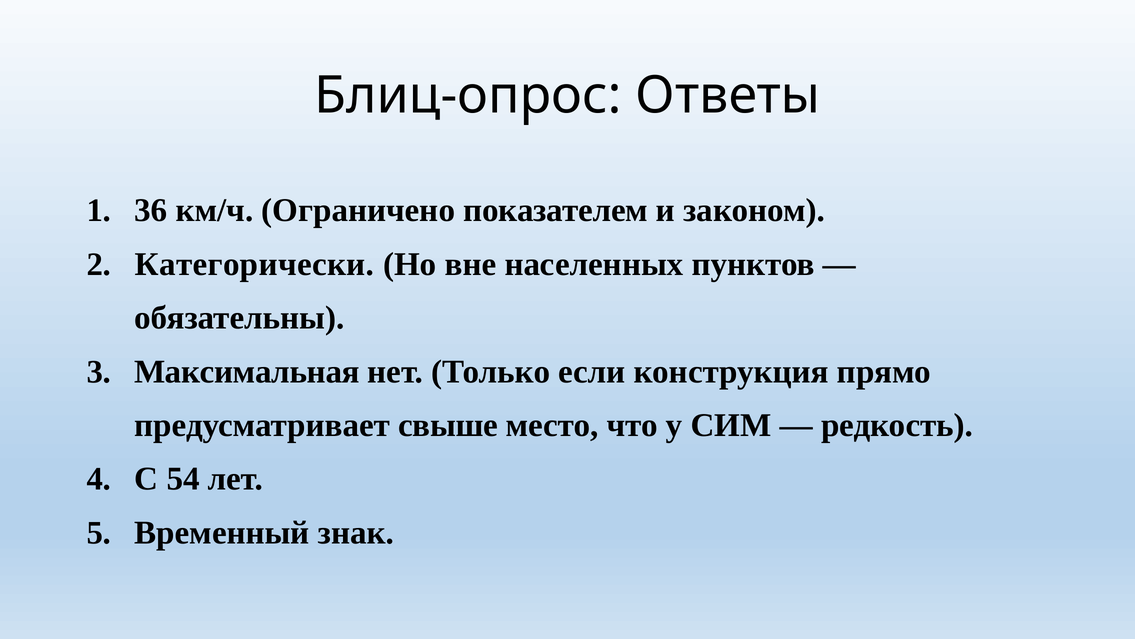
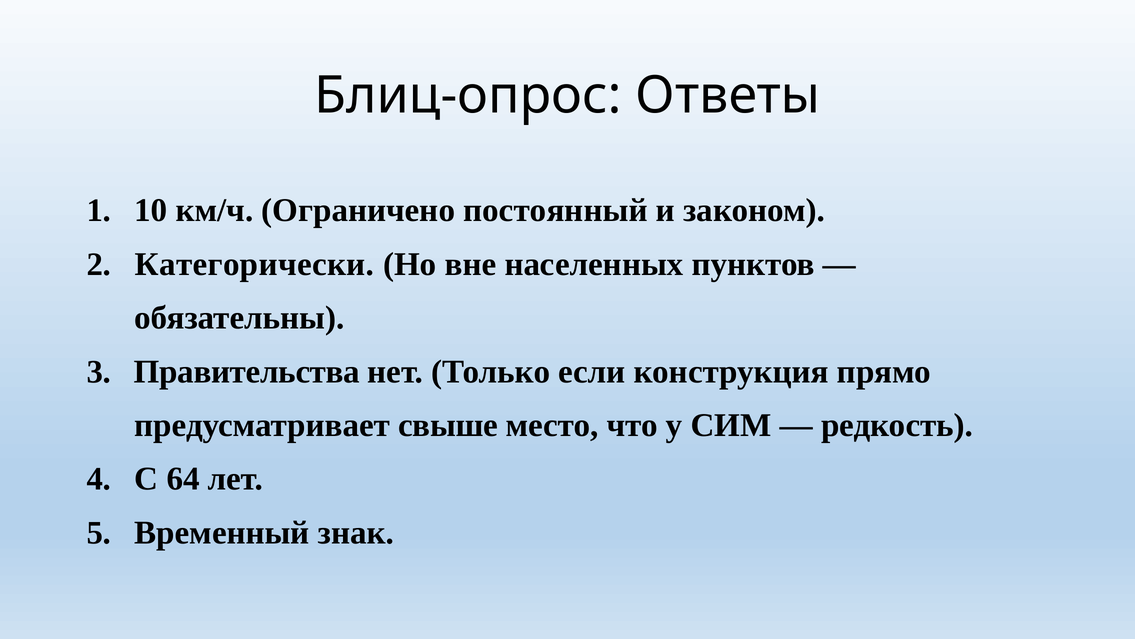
36: 36 -> 10
показателем: показателем -> постоянный
Максимальная: Максимальная -> Правительства
54: 54 -> 64
